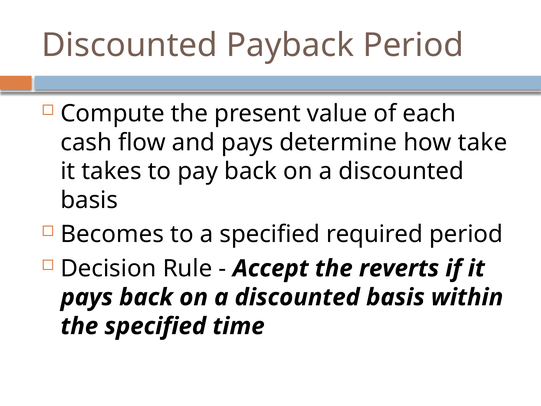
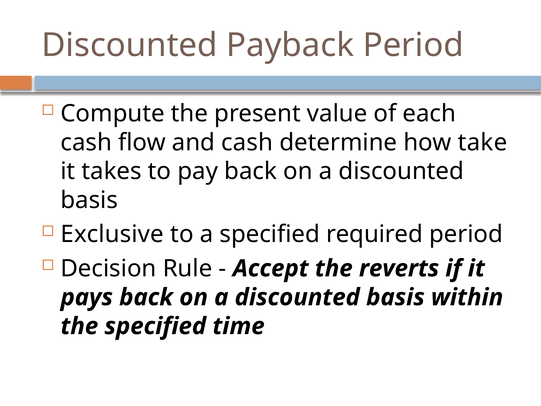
and pays: pays -> cash
Becomes: Becomes -> Exclusive
